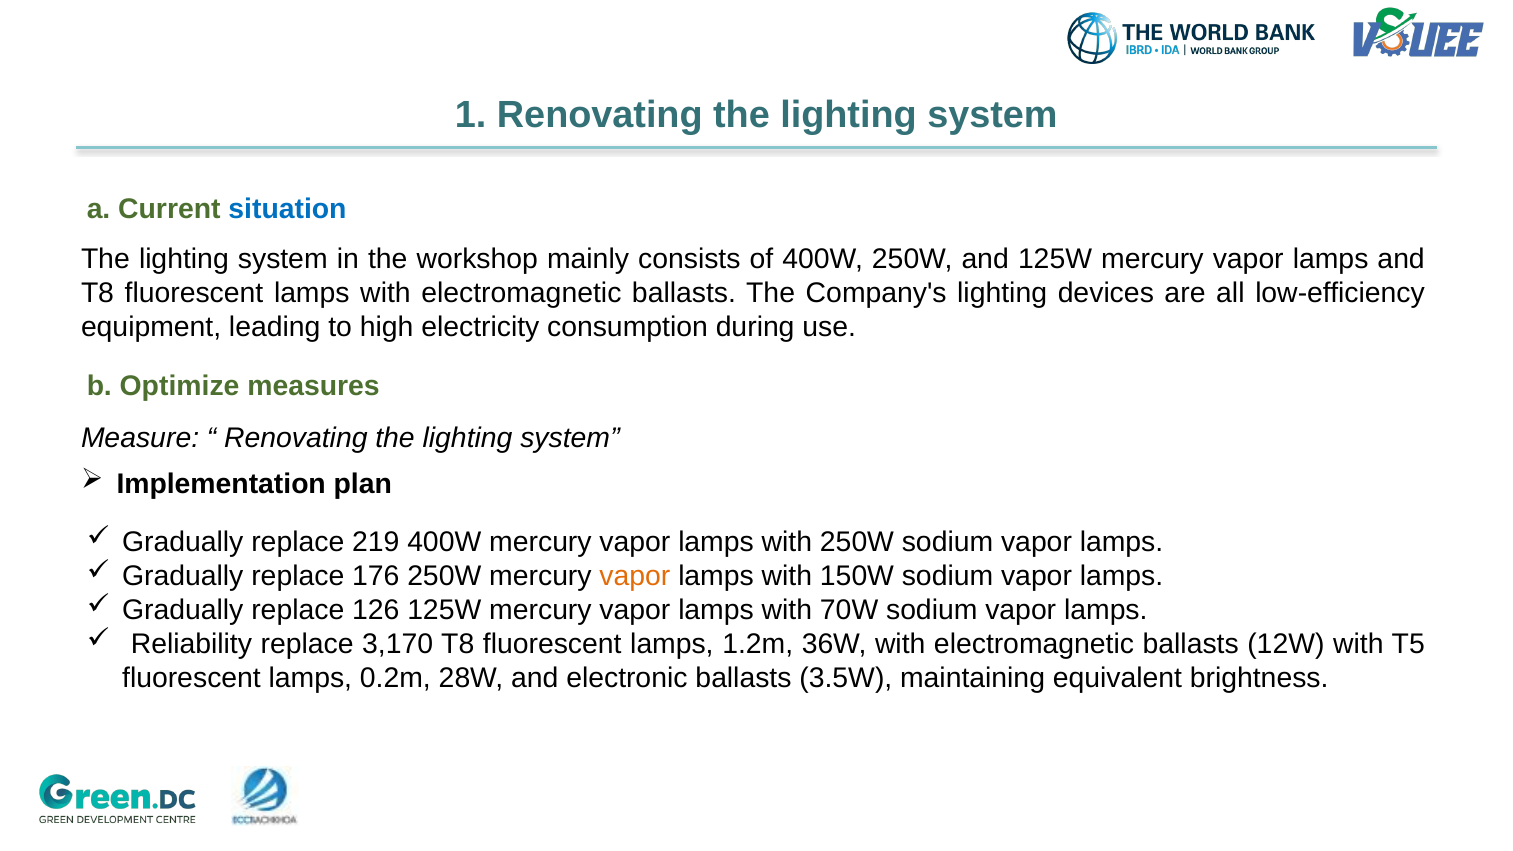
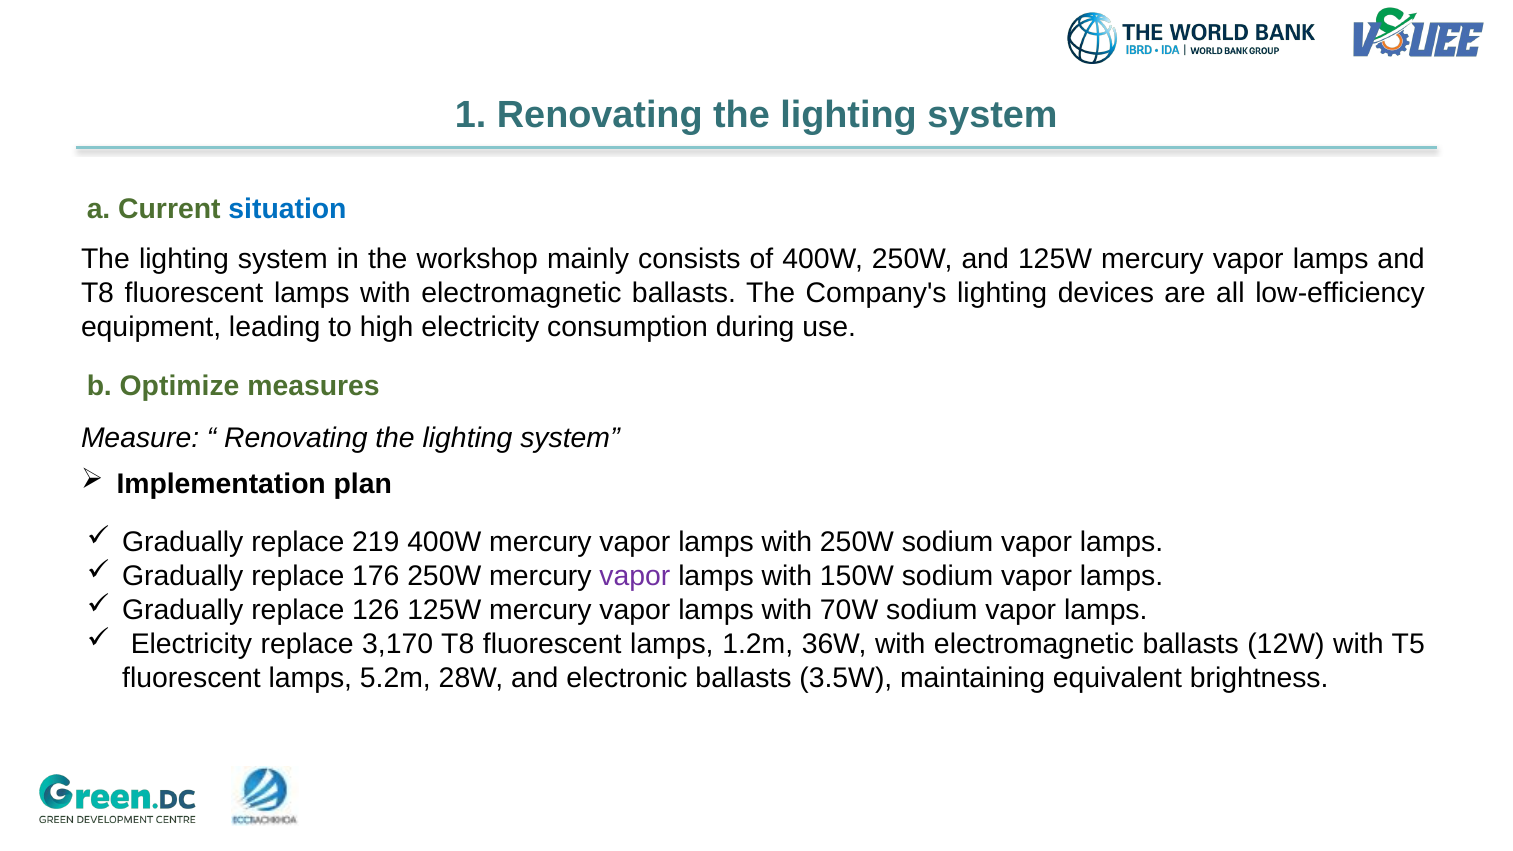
vapor at (635, 576) colour: orange -> purple
Reliability at (191, 645): Reliability -> Electricity
0.2m: 0.2m -> 5.2m
